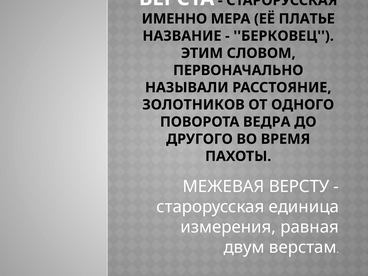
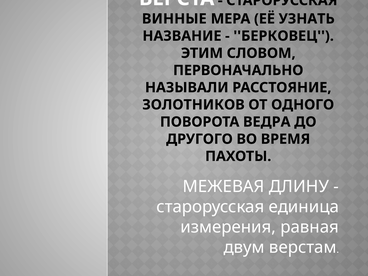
ИМЕННО: ИМЕННО -> ВИННЫЕ
ПЛАТЬЕ: ПЛАТЬЕ -> УЗНАТЬ
ВЕРСТУ: ВЕРСТУ -> ДЛИНУ
